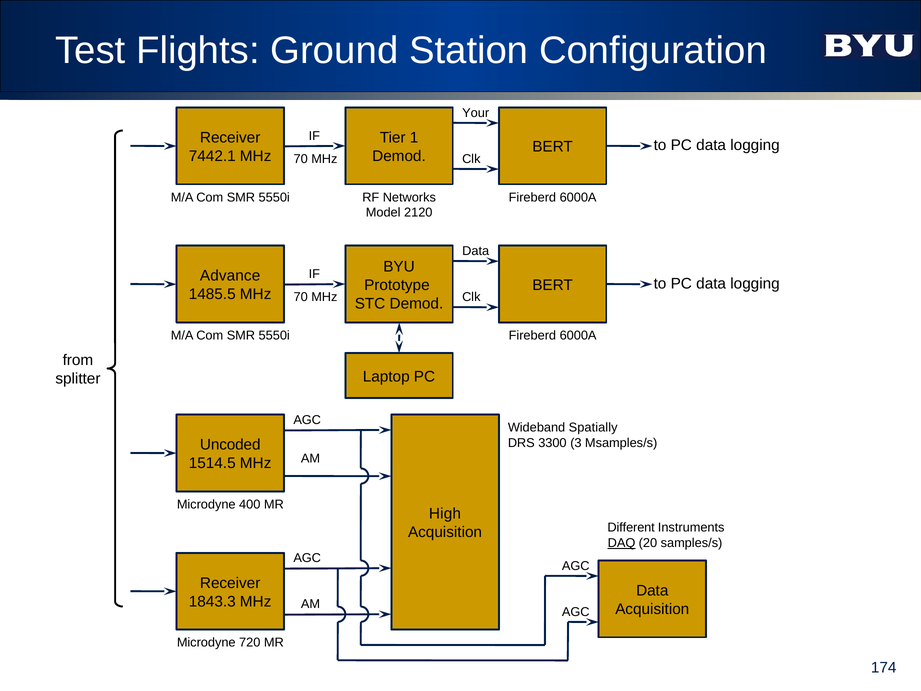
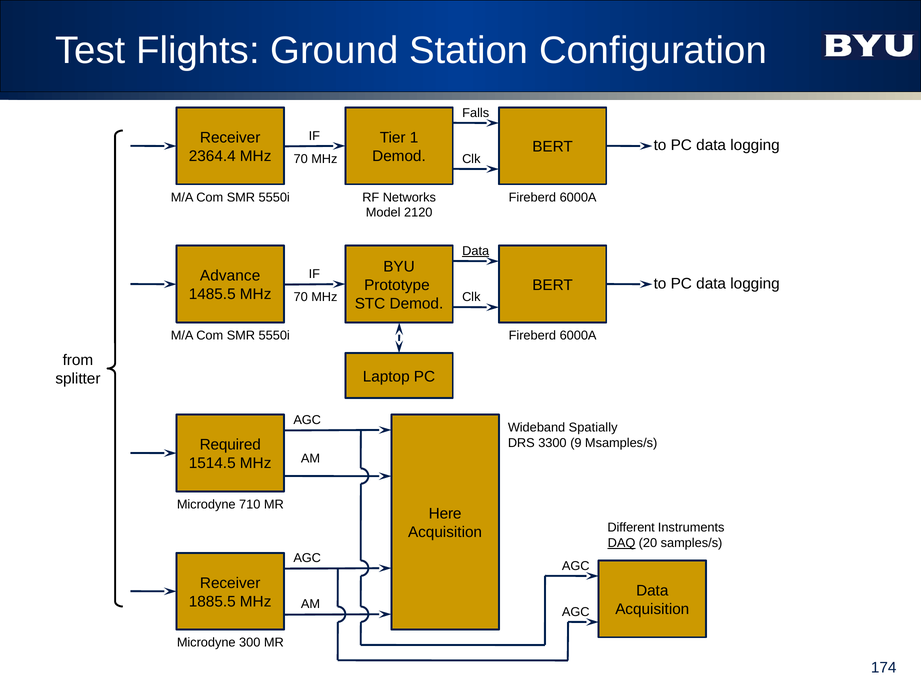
Your: Your -> Falls
7442.1: 7442.1 -> 2364.4
Data at (476, 251) underline: none -> present
3: 3 -> 9
Uncoded: Uncoded -> Required
400: 400 -> 710
High: High -> Here
1843.3: 1843.3 -> 1885.5
720: 720 -> 300
